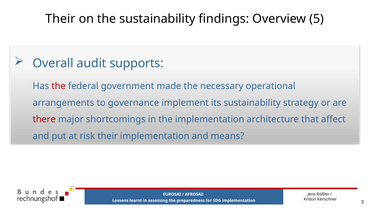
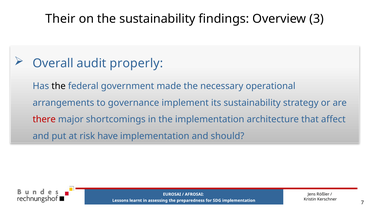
5: 5 -> 3
supports: supports -> properly
the at (59, 86) colour: red -> black
risk their: their -> have
means: means -> should
